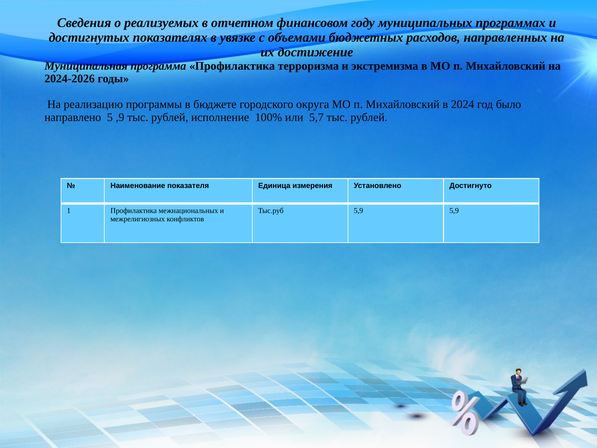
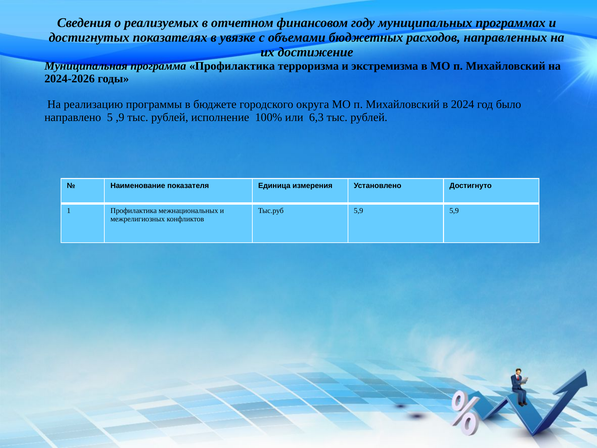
5,7: 5,7 -> 6,3
